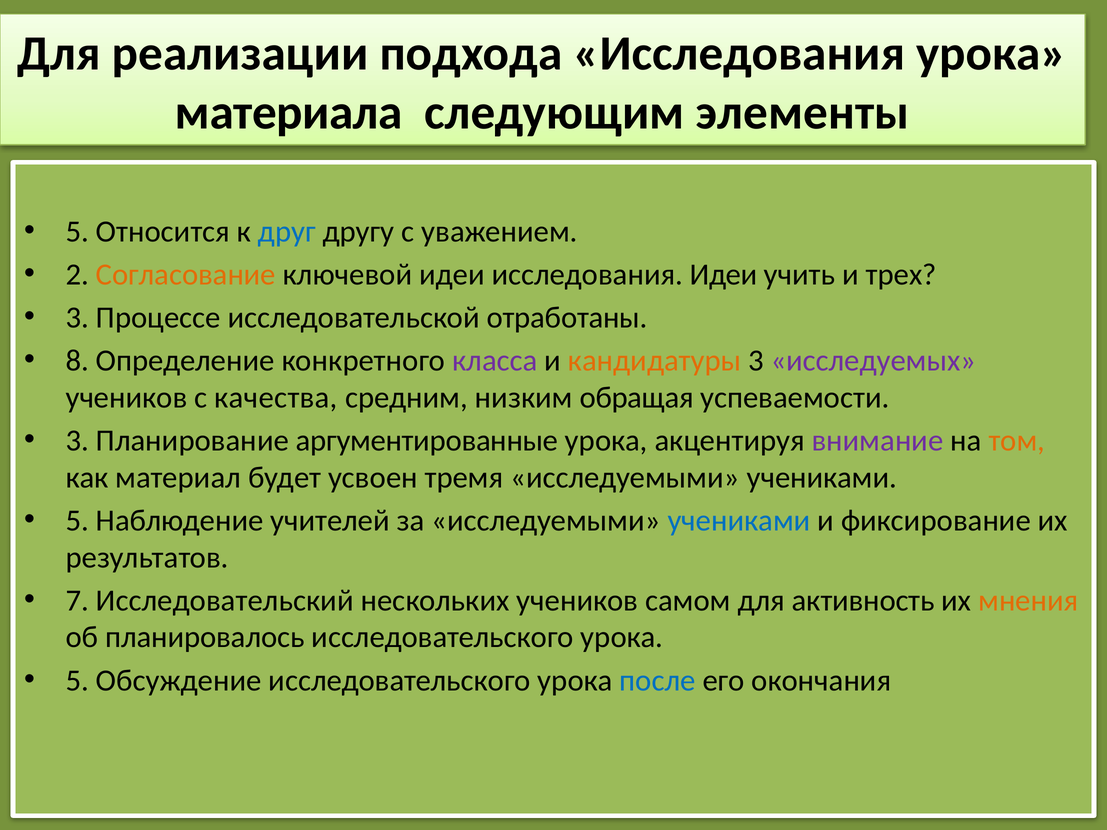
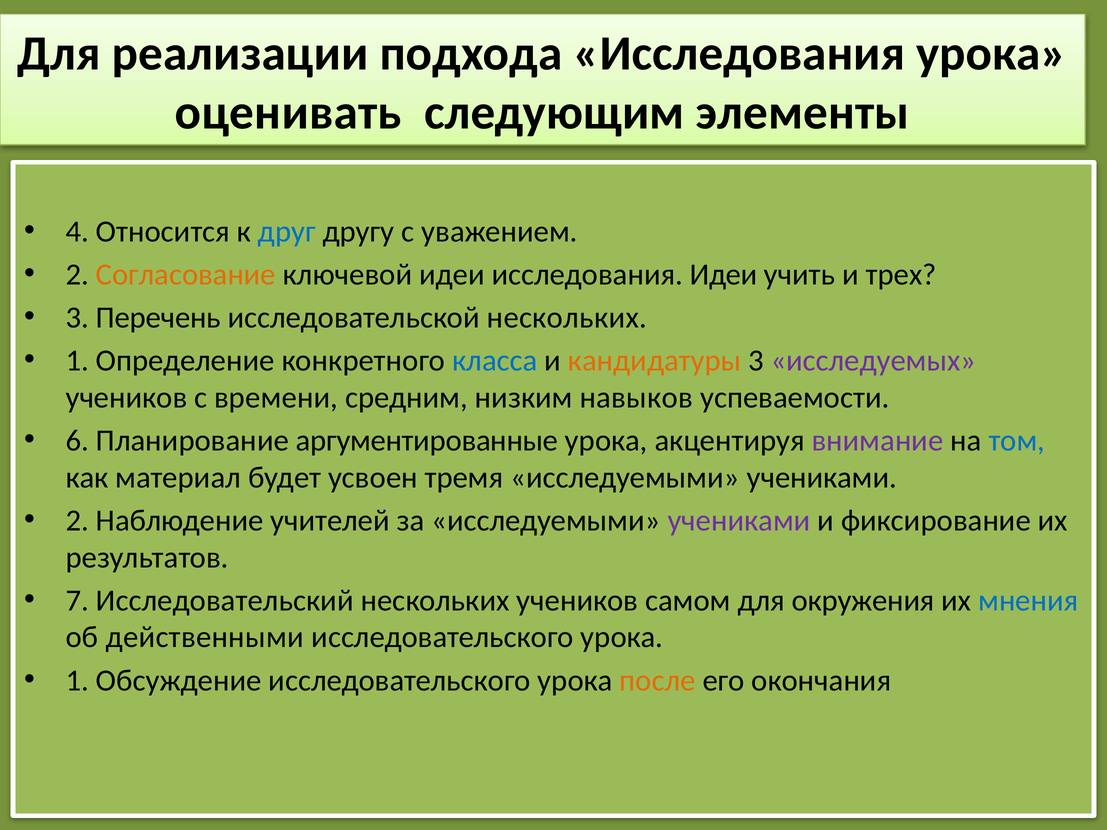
материала: материала -> оценивать
5 at (77, 232): 5 -> 4
Процессе: Процессе -> Перечень
исследовательской отработаны: отработаны -> нескольких
8 at (77, 361): 8 -> 1
класса colour: purple -> blue
качества: качества -> времени
обращая: обращая -> навыков
3 at (77, 441): 3 -> 6
том colour: orange -> blue
5 at (77, 521): 5 -> 2
учениками at (739, 521) colour: blue -> purple
активность: активность -> окружения
мнения colour: orange -> blue
планировалось: планировалось -> действенными
5 at (77, 681): 5 -> 1
после colour: blue -> orange
